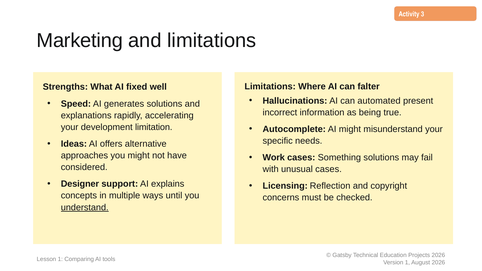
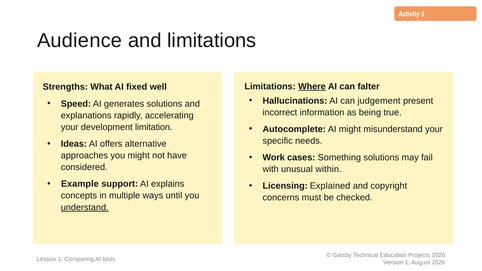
Marketing: Marketing -> Audience
Where underline: none -> present
automated: automated -> judgement
unusual cases: cases -> within
Designer: Designer -> Example
Reflection: Reflection -> Explained
